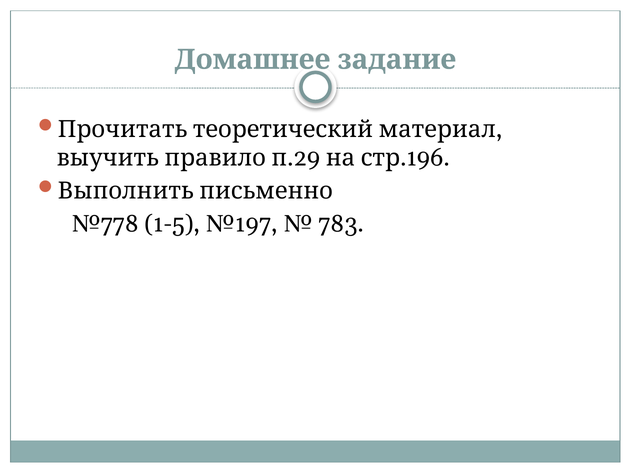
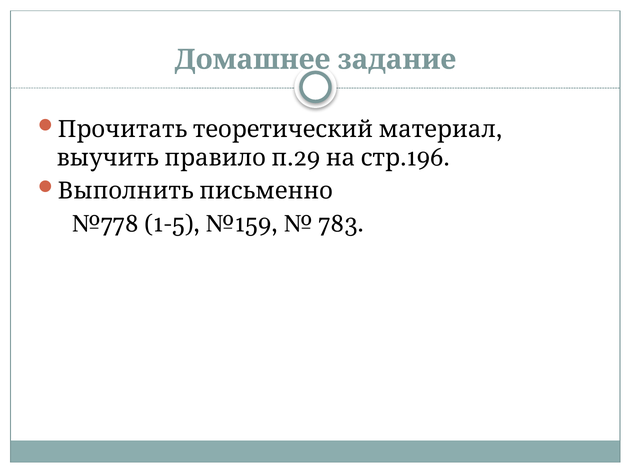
№197: №197 -> №159
